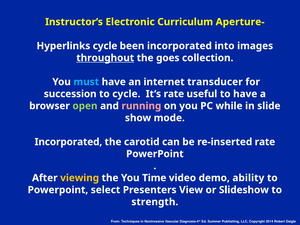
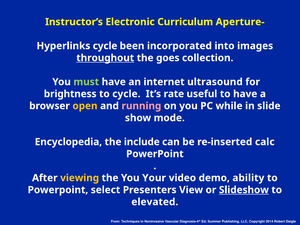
must colour: light blue -> light green
transducer: transducer -> ultrasound
succession: succession -> brightness
open colour: light green -> yellow
Incorporated at (68, 142): Incorporated -> Encyclopedia
carotid: carotid -> include
re-inserted rate: rate -> calc
Time: Time -> Your
Slideshow underline: none -> present
strength: strength -> elevated
